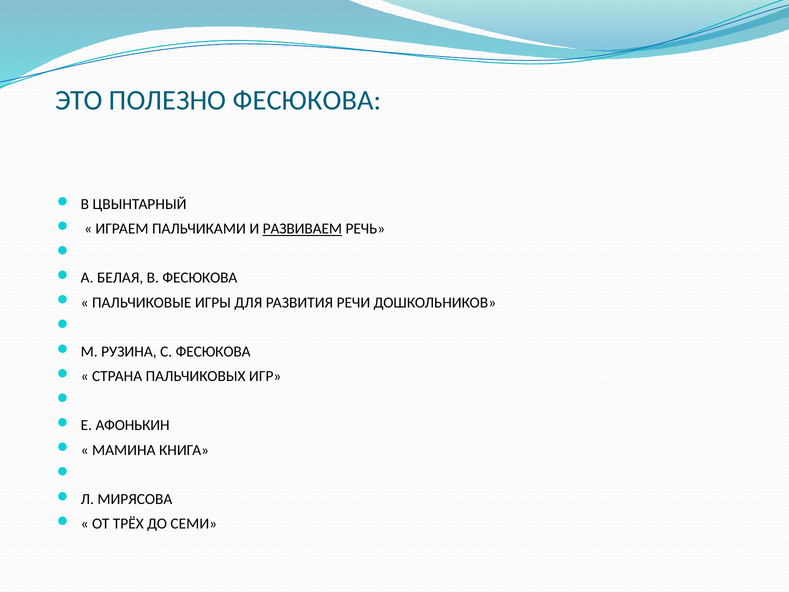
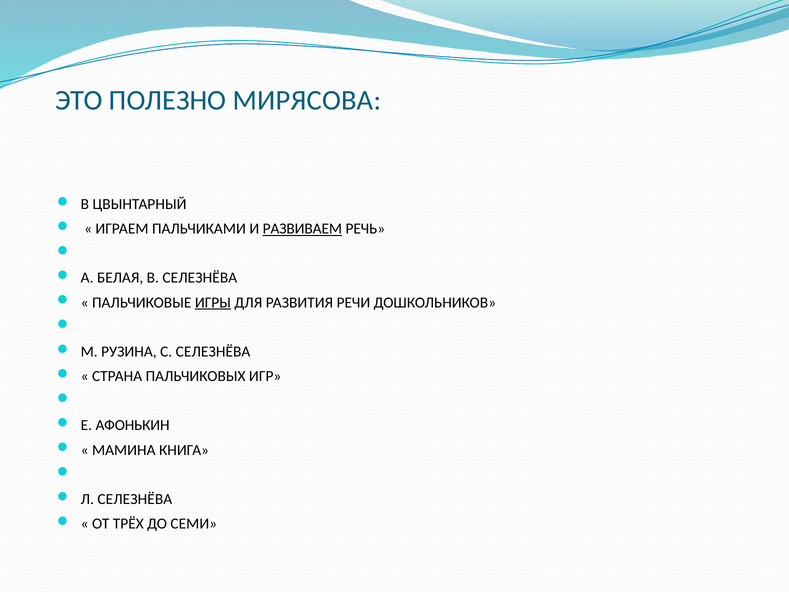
ПОЛЕЗНО ФЕСЮКОВА: ФЕСЮКОВА -> МИРЯСОВА
В ФЕСЮКОВА: ФЕСЮКОВА -> СЕЛЕЗНЁВА
ИГРЫ underline: none -> present
С ФЕСЮКОВА: ФЕСЮКОВА -> СЕЛЕЗНЁВА
Л МИРЯСОВА: МИРЯСОВА -> СЕЛЕЗНЁВА
